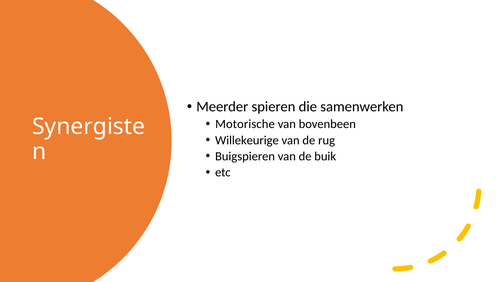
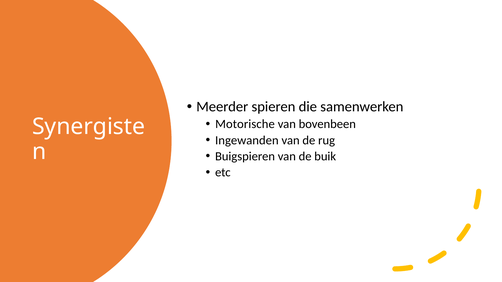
Willekeurige: Willekeurige -> Ingewanden
